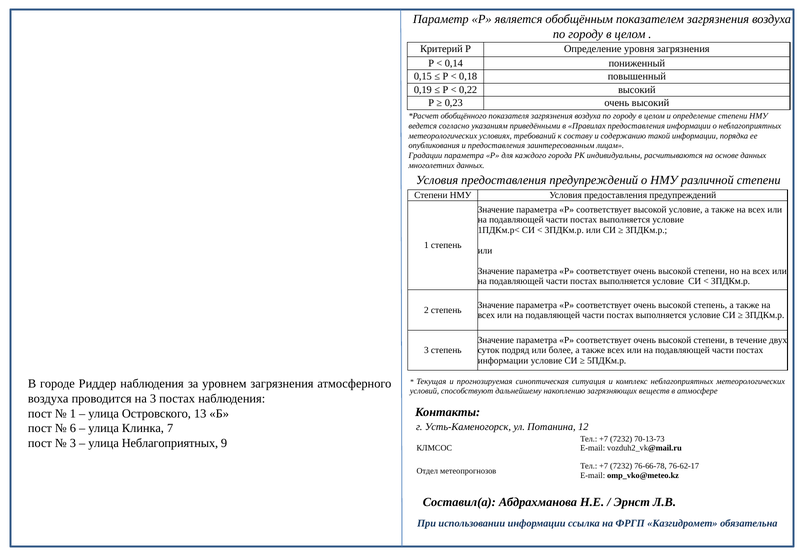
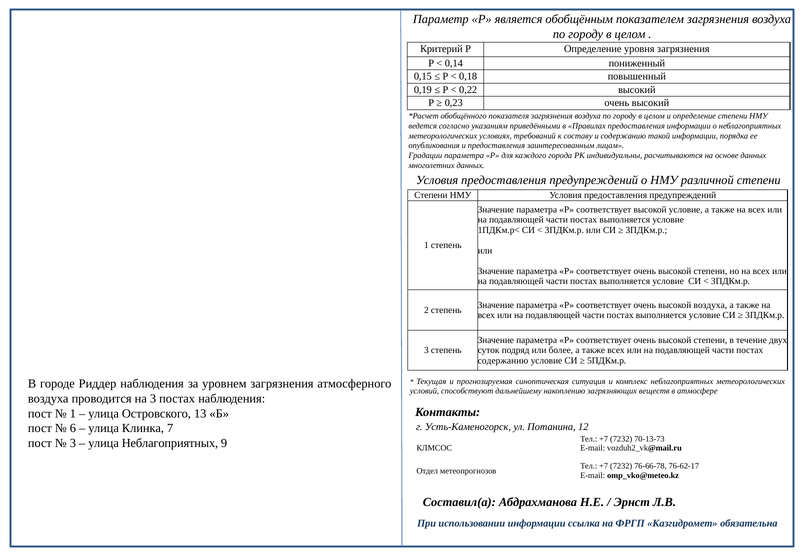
высокой степень: степень -> воздуха
информации at (503, 361): информации -> содержанию
